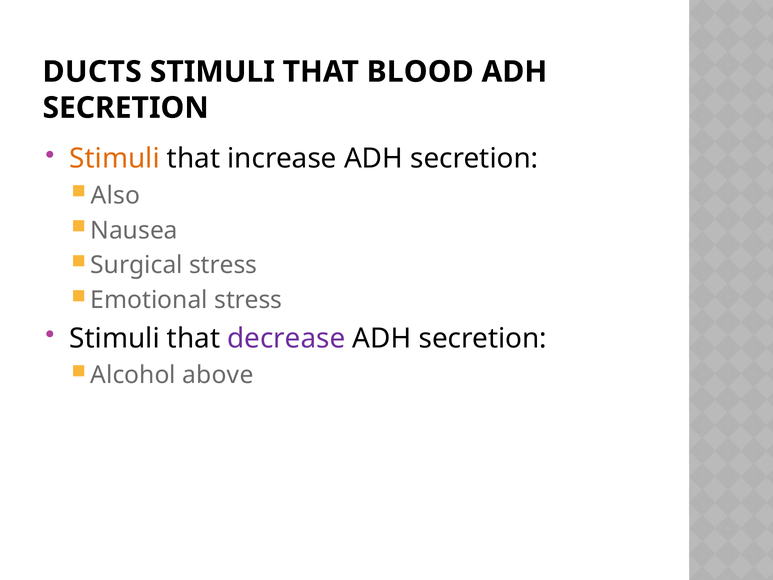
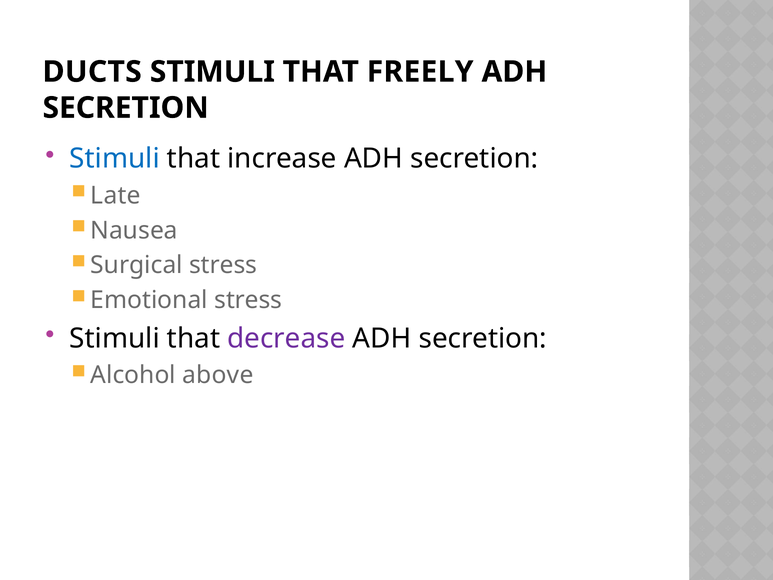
BLOOD: BLOOD -> FREELY
Stimuli at (115, 159) colour: orange -> blue
Also: Also -> Late
